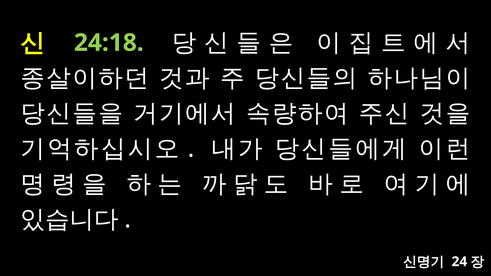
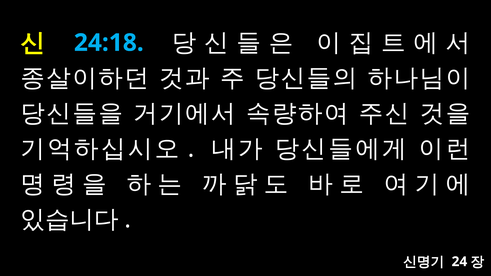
24:18 colour: light green -> light blue
